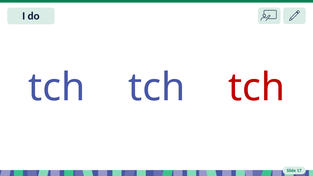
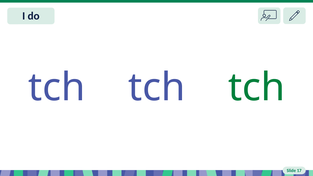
tch at (257, 88) colour: red -> green
